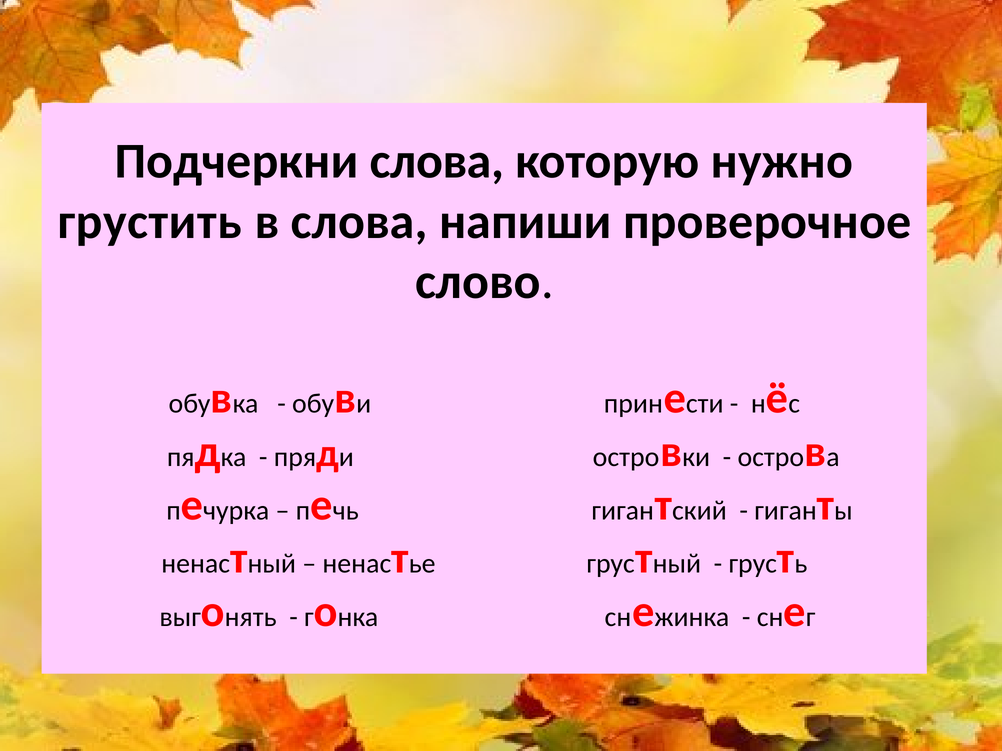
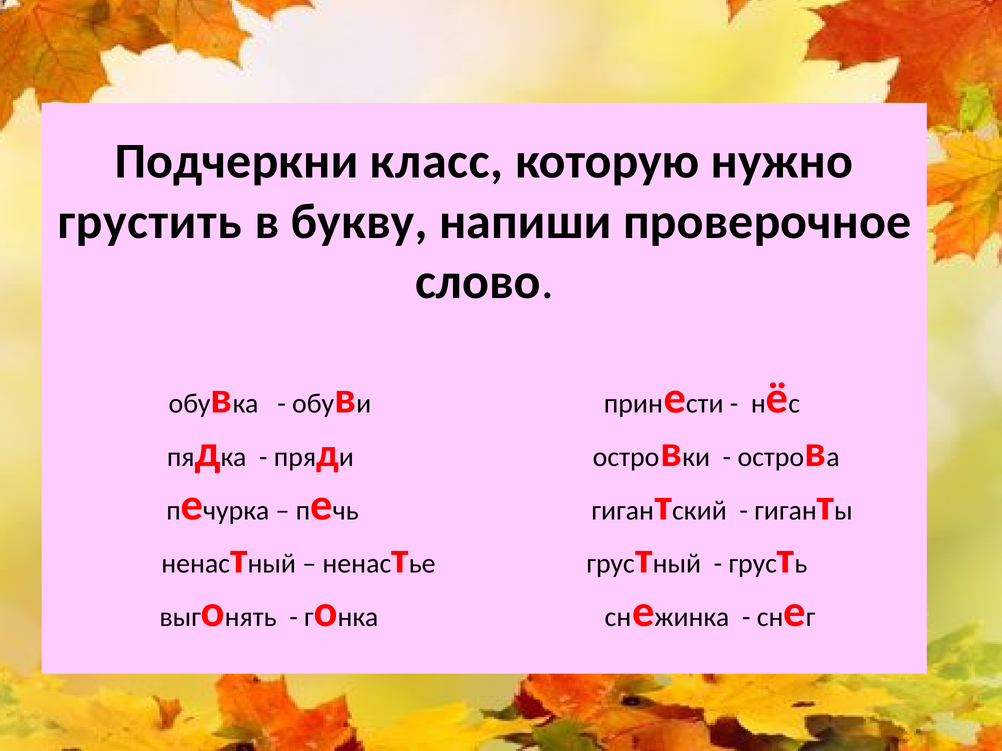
Подчеркни слова: слова -> класс
в слова: слова -> букву
